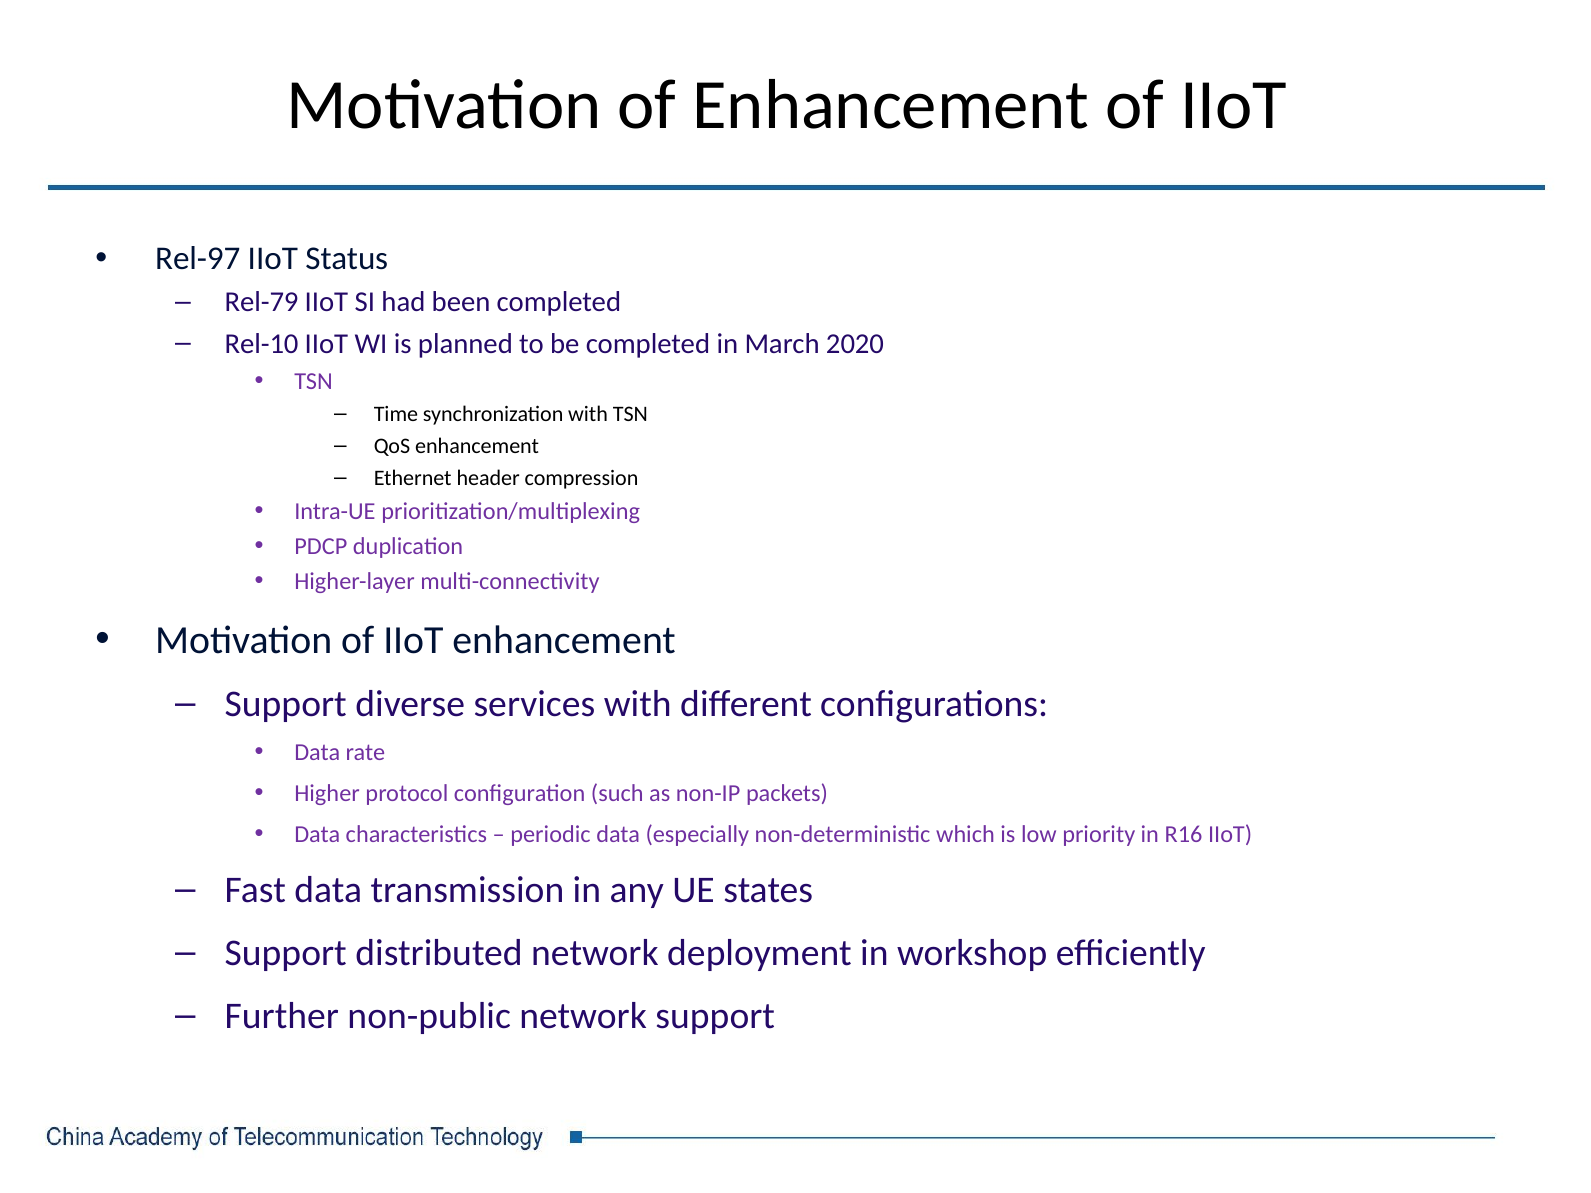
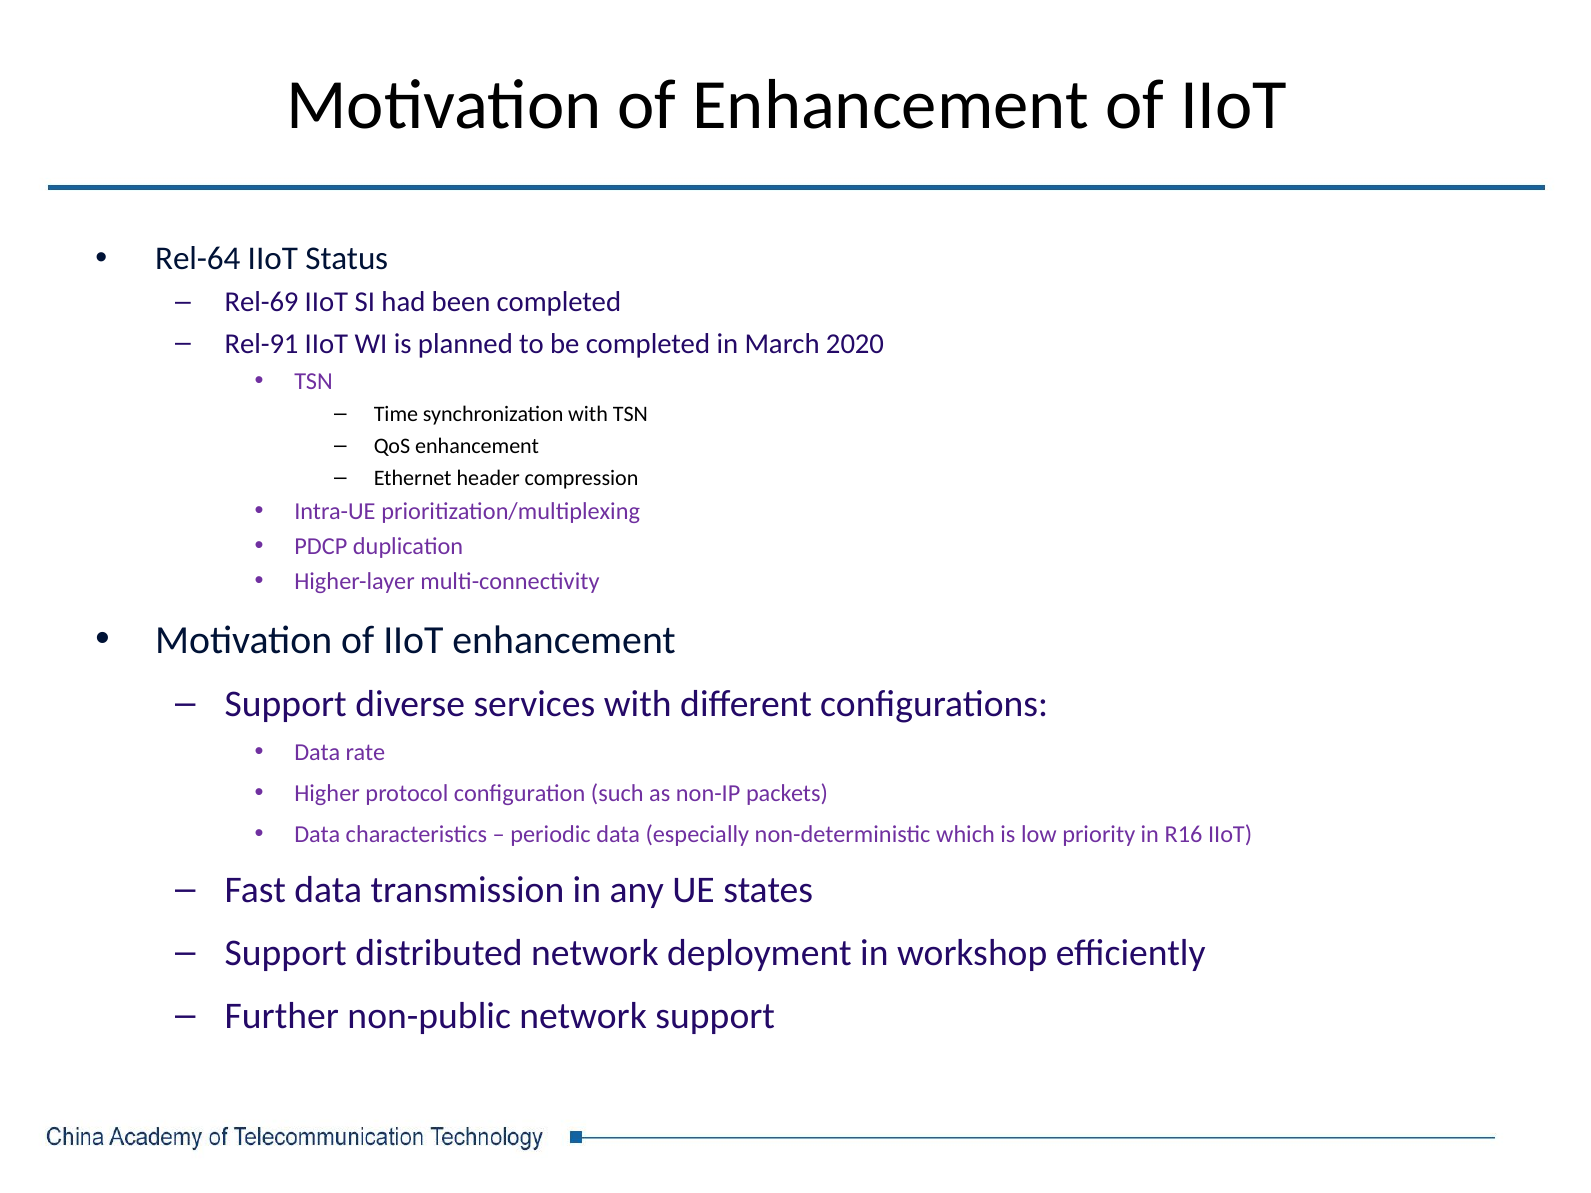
Rel-97: Rel-97 -> Rel-64
Rel-79: Rel-79 -> Rel-69
Rel-10: Rel-10 -> Rel-91
